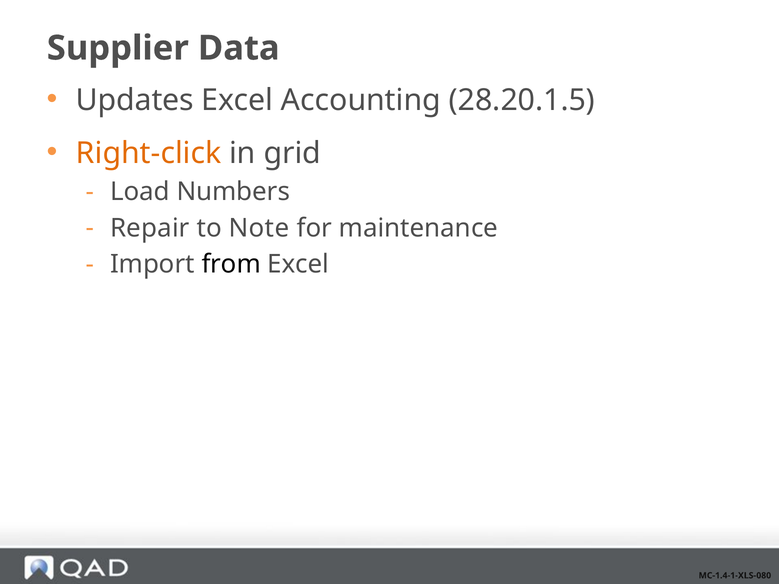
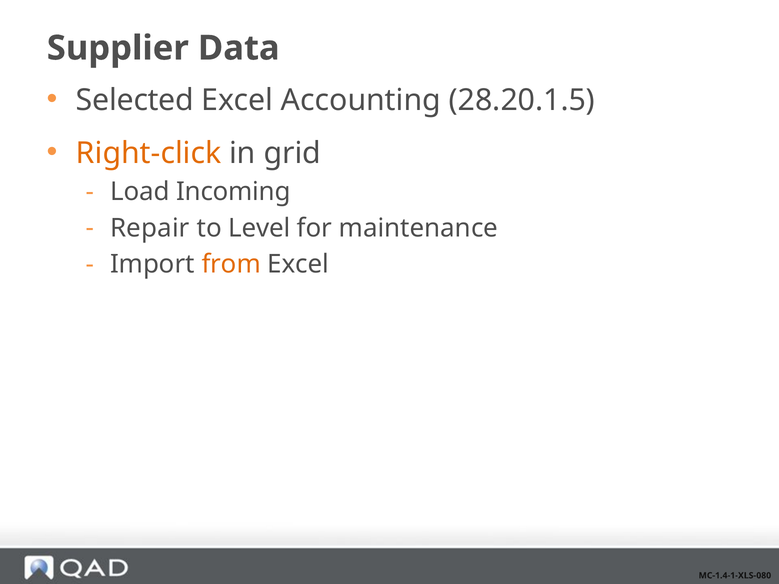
Updates: Updates -> Selected
Numbers: Numbers -> Incoming
Note: Note -> Level
from colour: black -> orange
